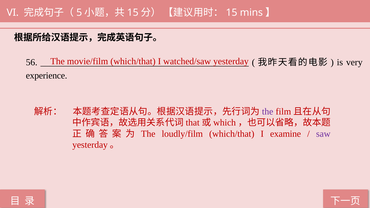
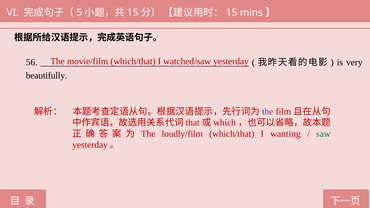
experience: experience -> beautifully
examine: examine -> wanting
saw colour: purple -> green
